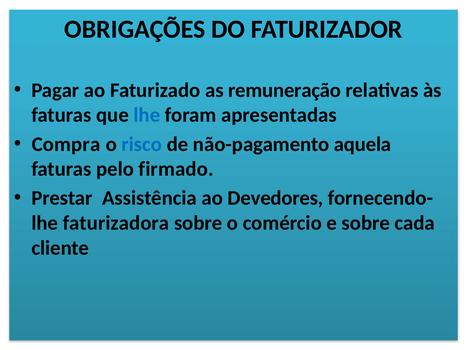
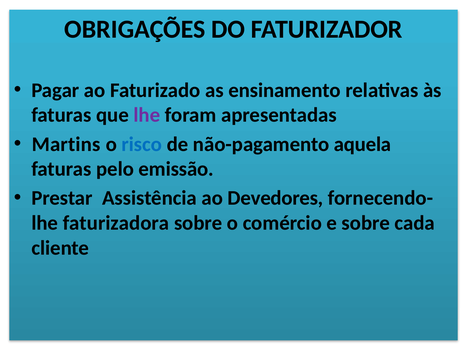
remuneração: remuneração -> ensinamento
lhe at (147, 115) colour: blue -> purple
Compra: Compra -> Martins
firmado: firmado -> emissão
